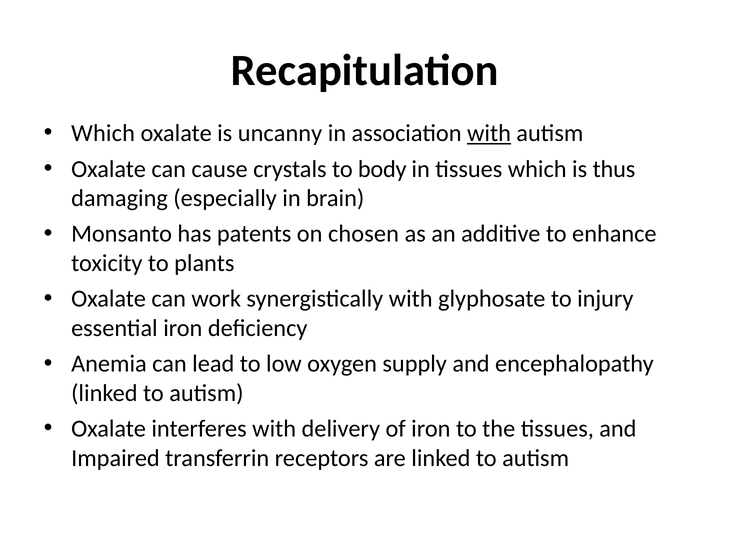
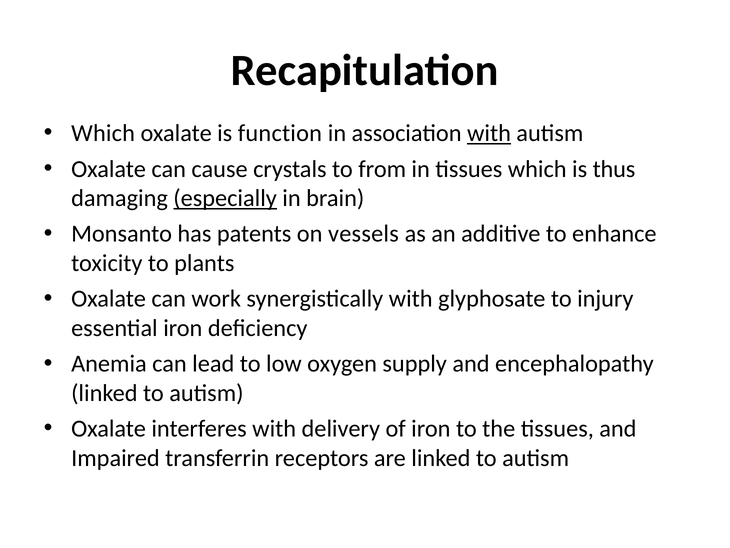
uncanny: uncanny -> function
body: body -> from
especially underline: none -> present
chosen: chosen -> vessels
